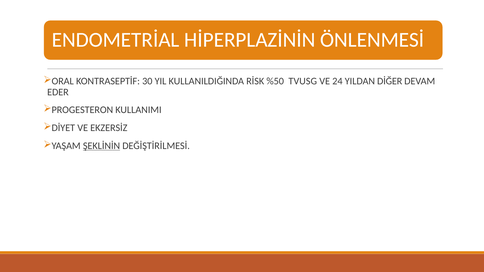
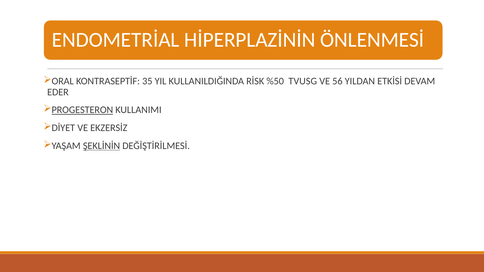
30: 30 -> 35
24: 24 -> 56
DİĞER: DİĞER -> ETKİSİ
PROGESTERON underline: none -> present
